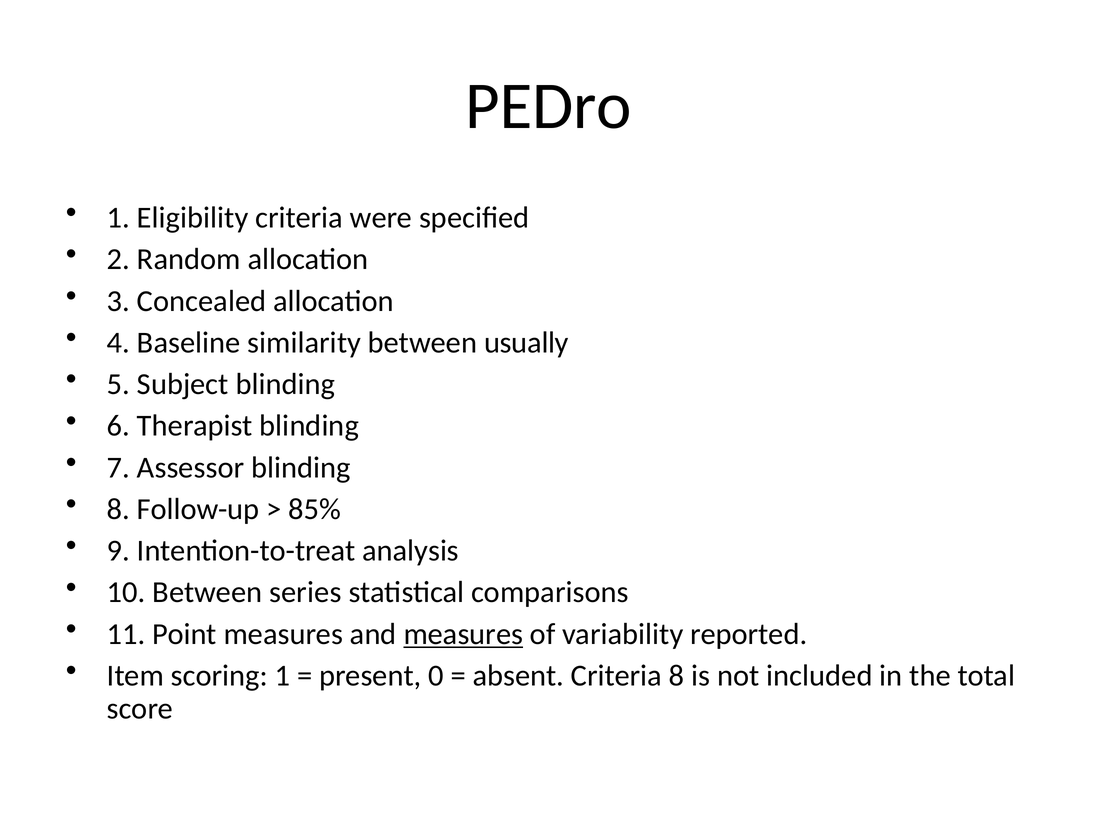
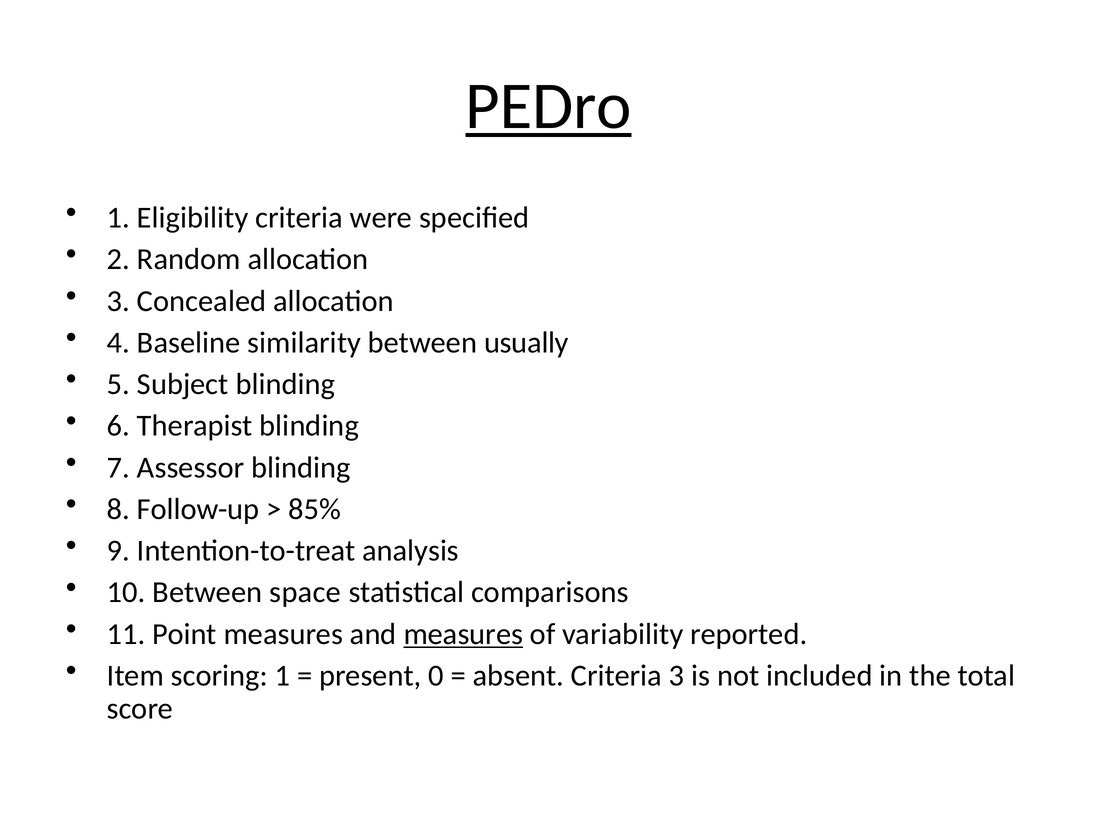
PEDro underline: none -> present
series: series -> space
Criteria 8: 8 -> 3
